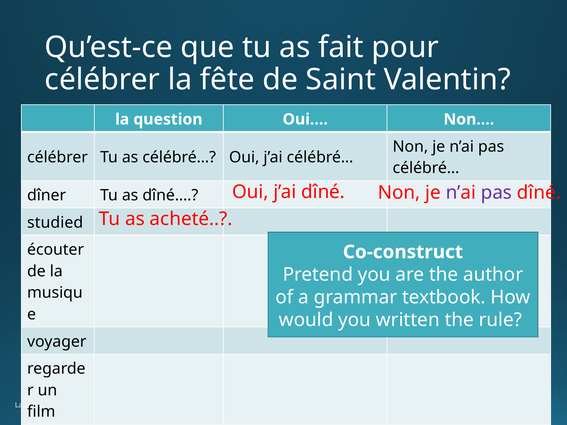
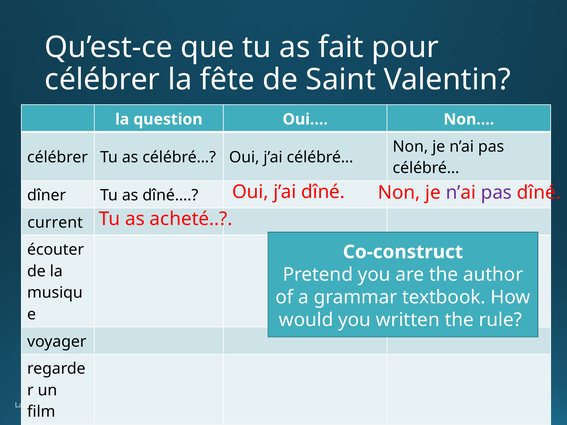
studied: studied -> current
